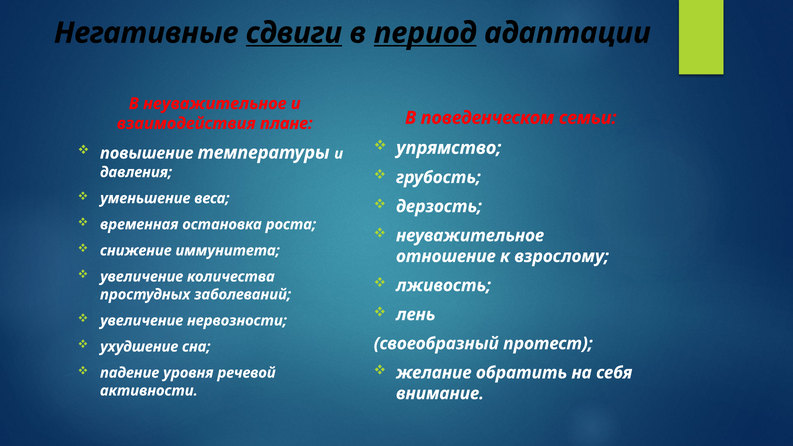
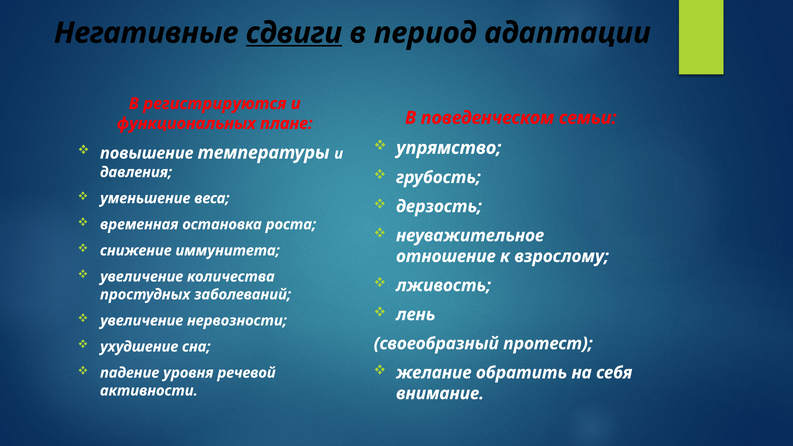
период underline: present -> none
В неуважительное: неуважительное -> регистрируются
взаимодействия: взаимодействия -> функциональных
